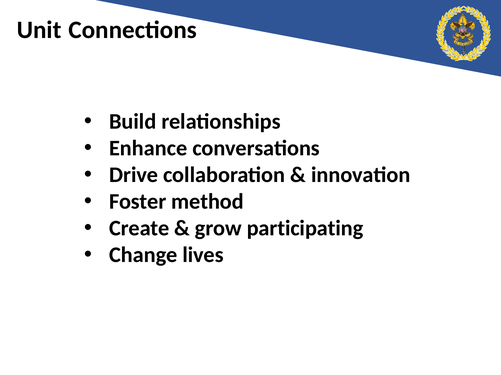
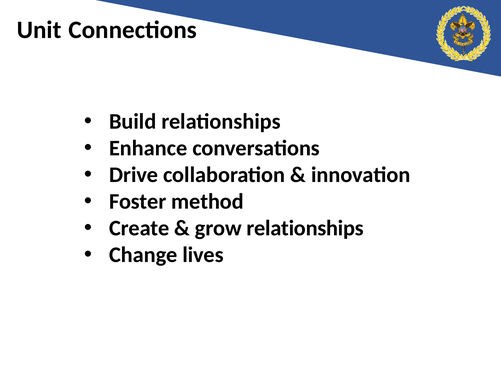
grow participating: participating -> relationships
